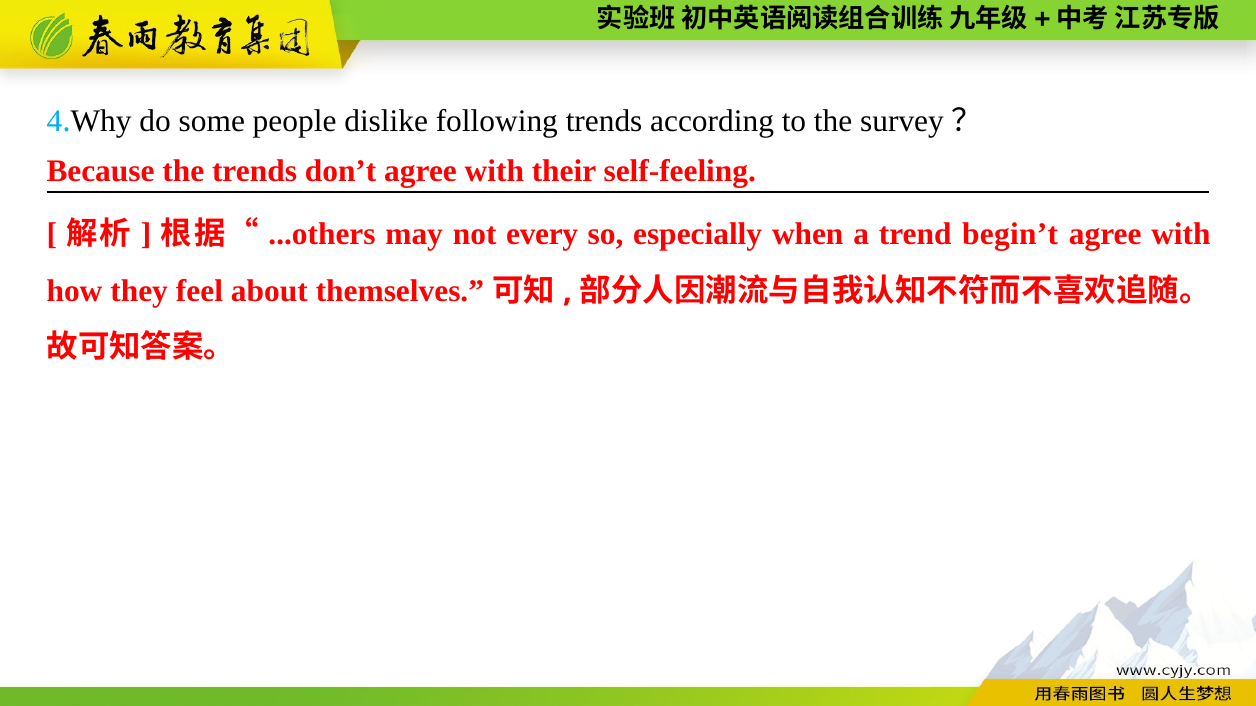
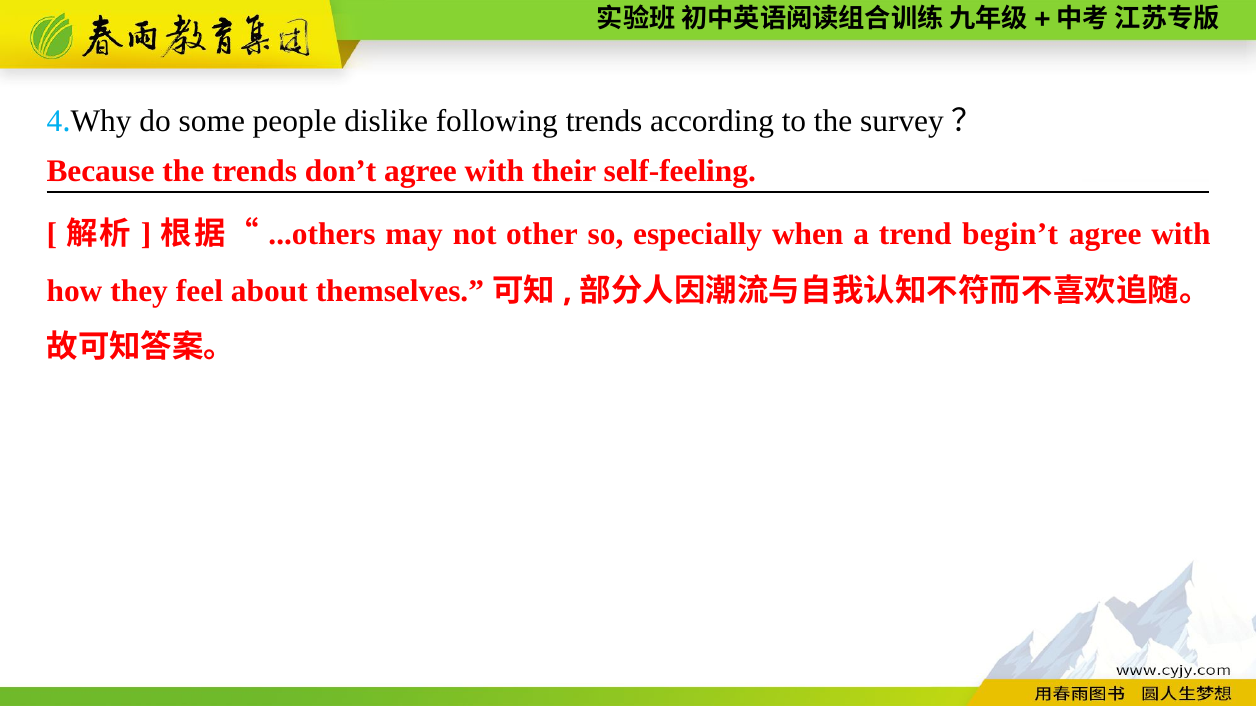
every: every -> other
